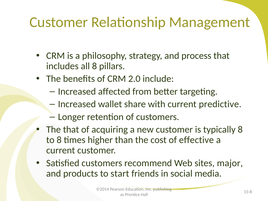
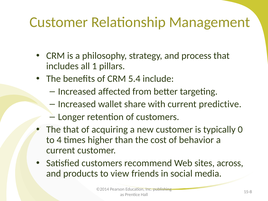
all 8: 8 -> 1
2.0: 2.0 -> 5.4
typically 8: 8 -> 0
to 8: 8 -> 4
effective: effective -> behavior
major: major -> across
start: start -> view
